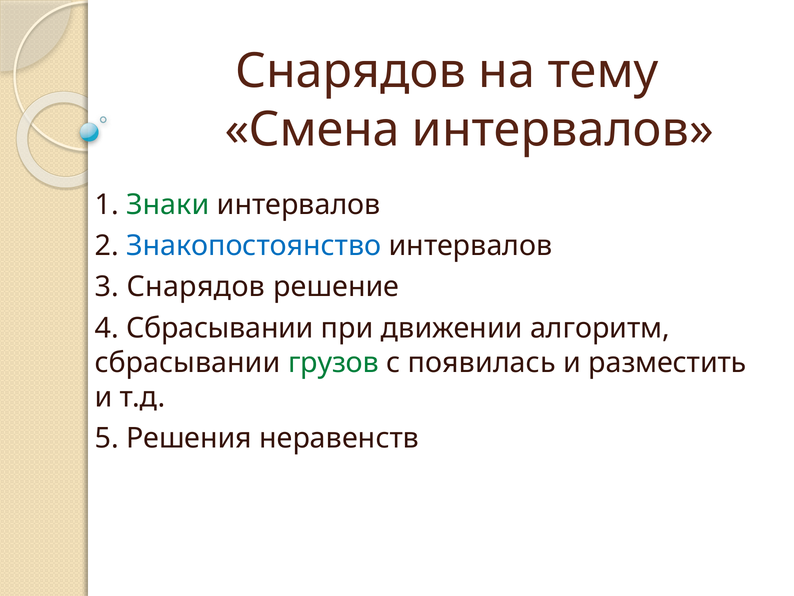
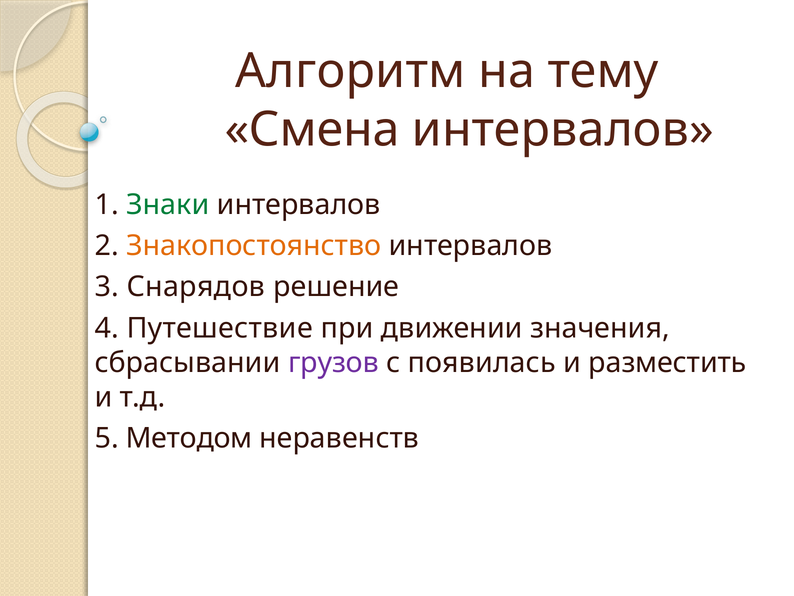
Снарядов at (351, 71): Снарядов -> Алгоритм
Знакопостоянство colour: blue -> orange
4 Сбрасывании: Сбрасывании -> Путешествие
алгоритм: алгоритм -> значения
грузов colour: green -> purple
Решения: Решения -> Методом
